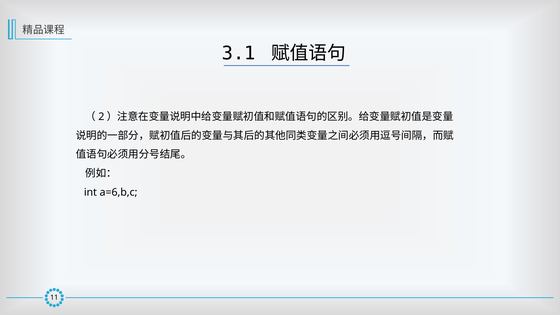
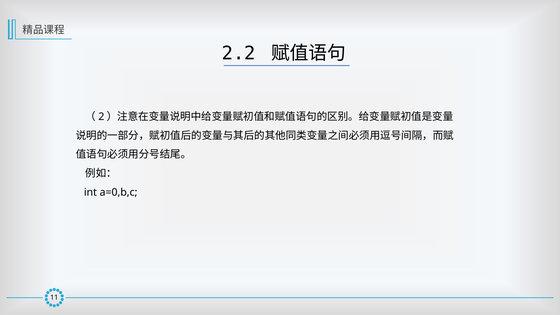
3.1: 3.1 -> 2.2
a=6,b,c: a=6,b,c -> a=0,b,c
